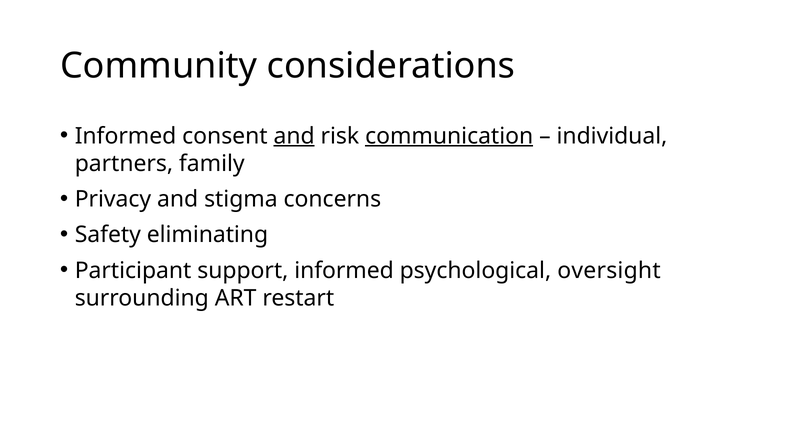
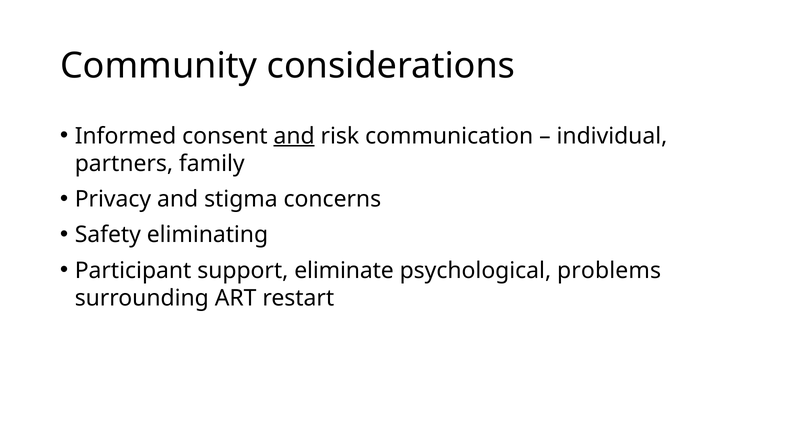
communication underline: present -> none
support informed: informed -> eliminate
oversight: oversight -> problems
